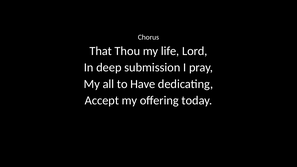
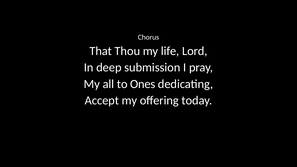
Have: Have -> Ones
